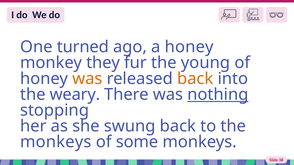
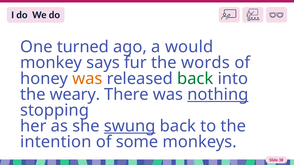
a honey: honey -> would
they: they -> says
young: young -> words
back at (195, 79) colour: orange -> green
swung underline: none -> present
monkeys at (56, 142): monkeys -> intention
